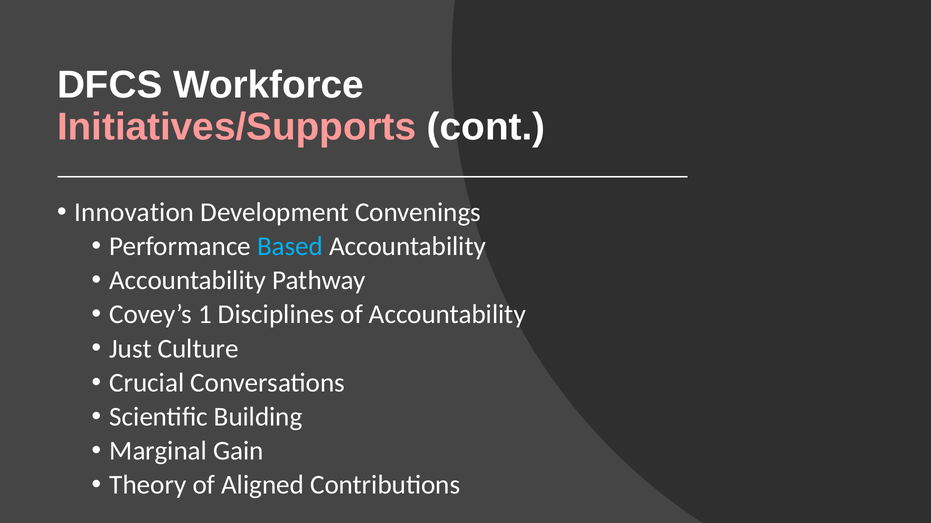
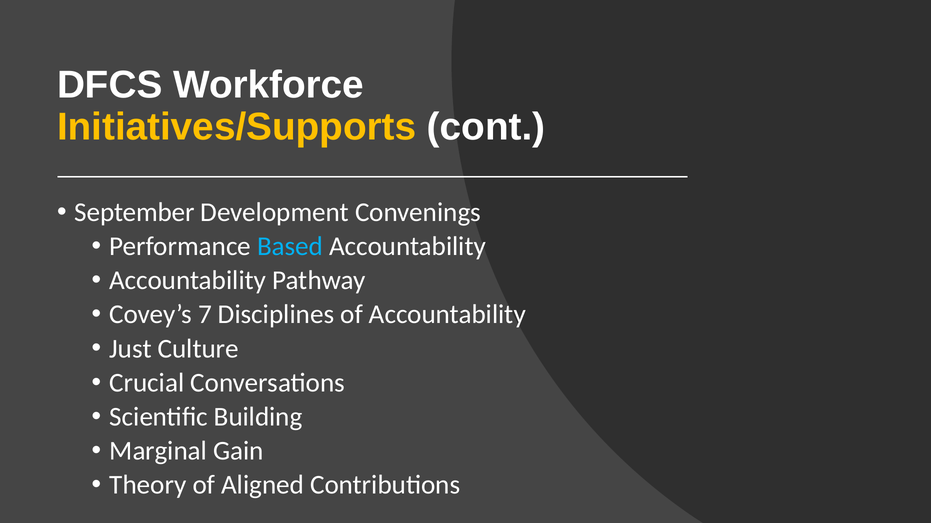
Initiatives/Supports colour: pink -> yellow
Innovation: Innovation -> September
1: 1 -> 7
